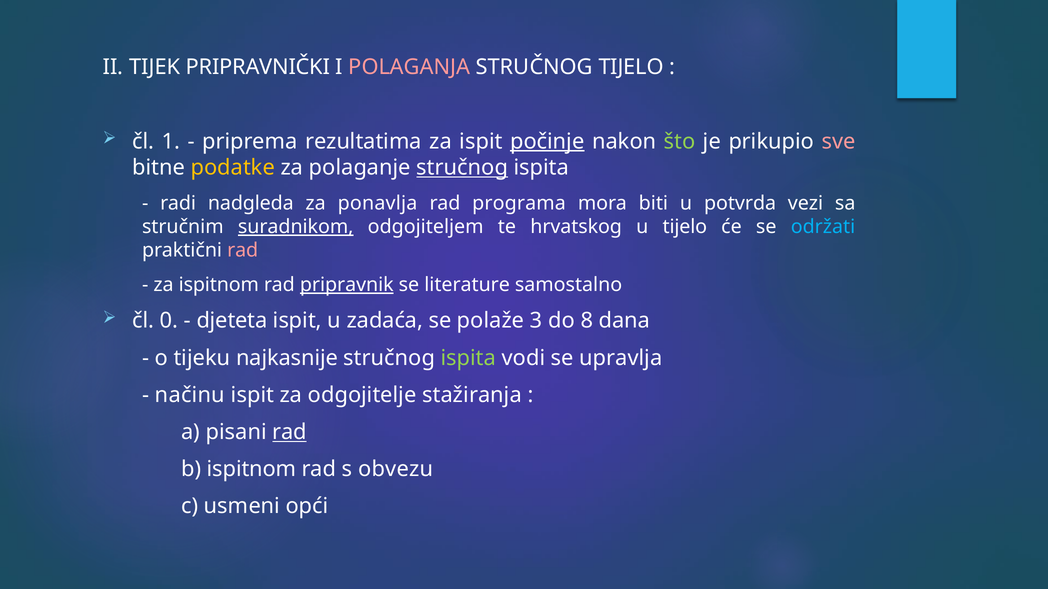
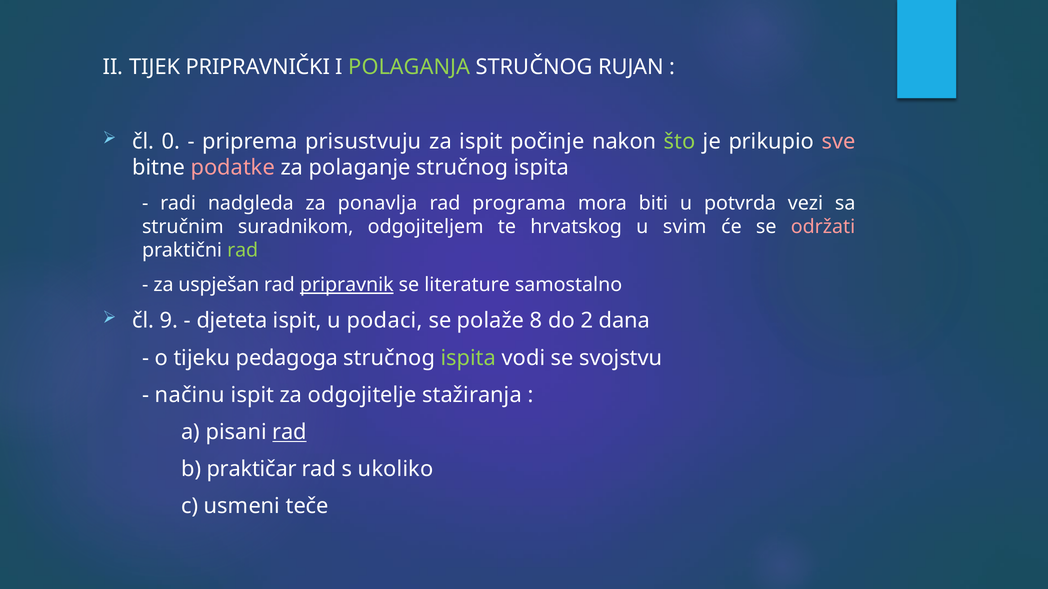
POLAGANJA colour: pink -> light green
STRUČNOG TIJELO: TIJELO -> RUJAN
1: 1 -> 0
rezultatima: rezultatima -> prisustvuju
počinje underline: present -> none
podatke colour: yellow -> pink
stručnog at (462, 168) underline: present -> none
suradnikom underline: present -> none
u tijelo: tijelo -> svim
održati colour: light blue -> pink
rad at (243, 251) colour: pink -> light green
za ispitnom: ispitnom -> uspješan
0: 0 -> 9
zadaća: zadaća -> podaci
3: 3 -> 8
8: 8 -> 2
najkasnije: najkasnije -> pedagoga
upravlja: upravlja -> svojstvu
b ispitnom: ispitnom -> praktičar
obvezu: obvezu -> ukoliko
opći: opći -> teče
